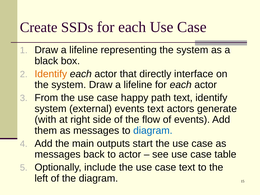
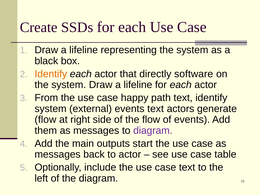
interface: interface -> software
with at (45, 120): with -> flow
diagram at (153, 131) colour: blue -> purple
